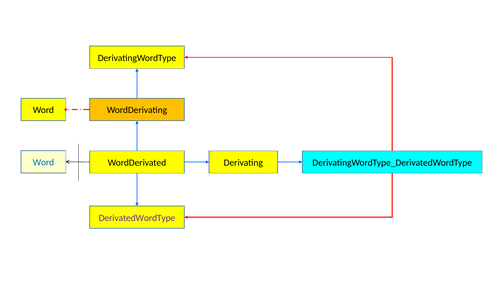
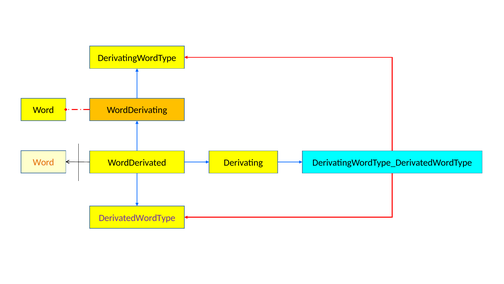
Word at (43, 162) colour: blue -> orange
